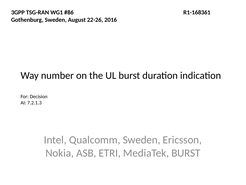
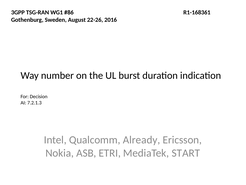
Qualcomm Sweden: Sweden -> Already
MediaTek BURST: BURST -> START
